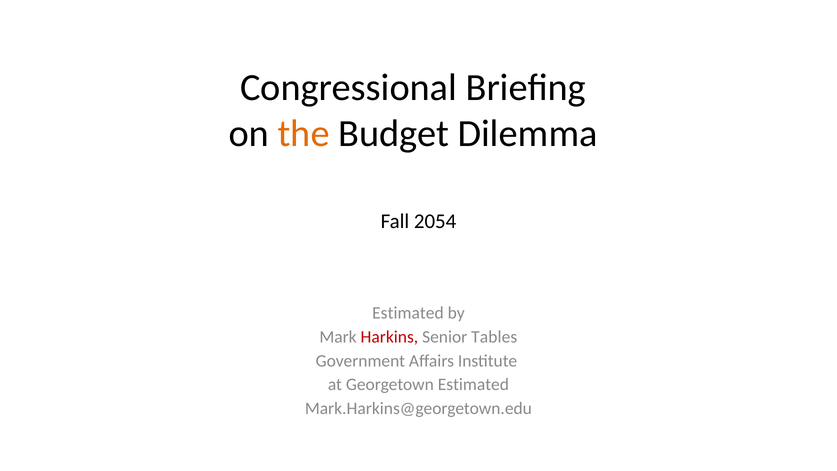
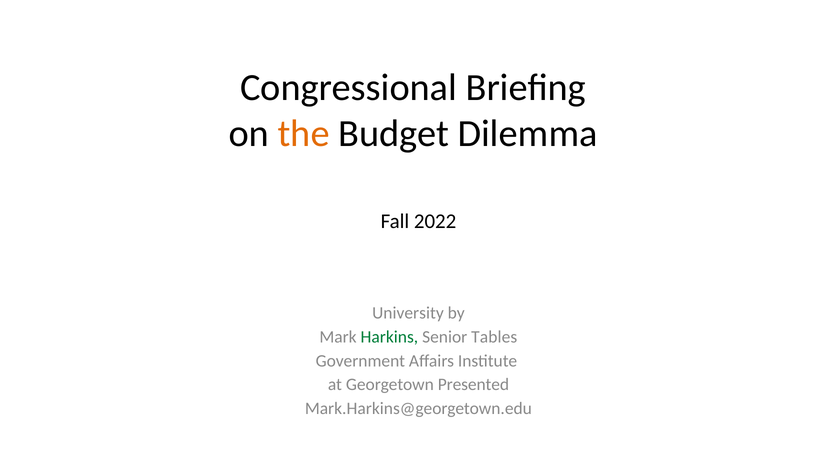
2054: 2054 -> 2022
Estimated at (408, 313): Estimated -> University
Harkins colour: red -> green
Georgetown Estimated: Estimated -> Presented
